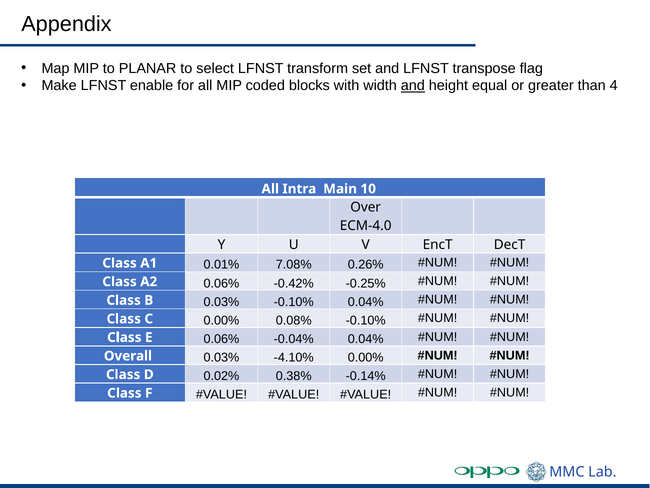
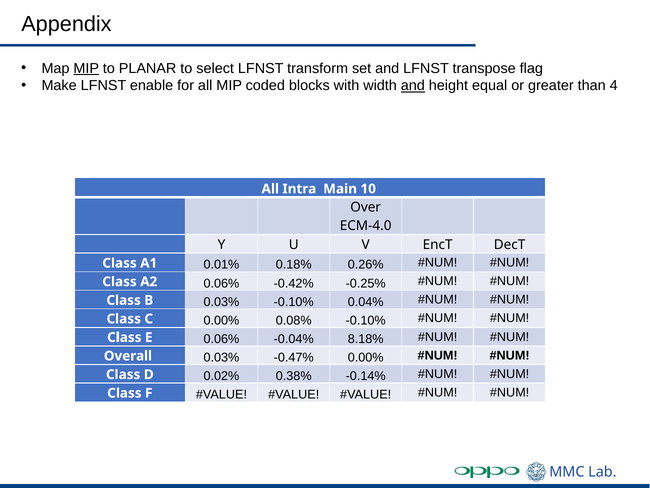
MIP at (86, 68) underline: none -> present
7.08%: 7.08% -> 0.18%
-0.04% 0.04%: 0.04% -> 8.18%
-4.10%: -4.10% -> -0.47%
